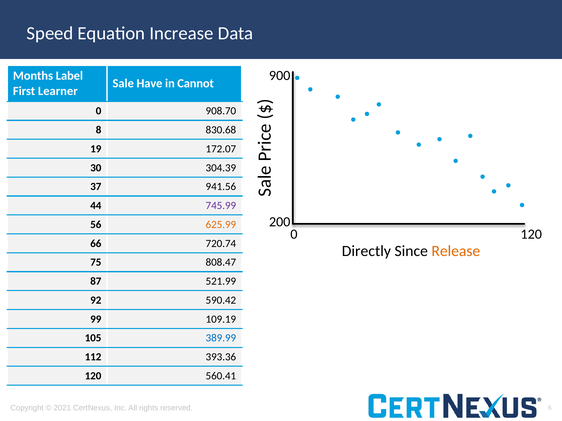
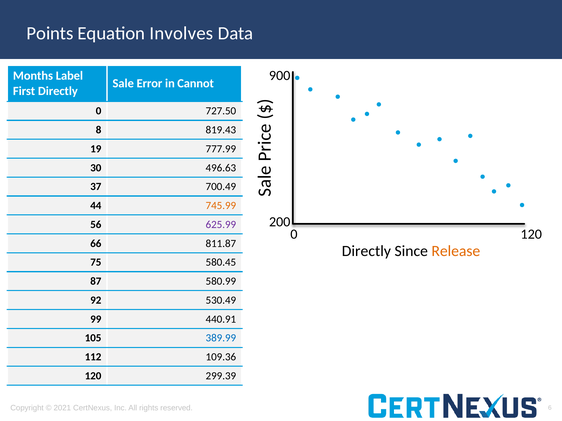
Speed: Speed -> Points
Increase: Increase -> Involves
Have: Have -> Error
First Learner: Learner -> Directly
908.70: 908.70 -> 727.50
830.68: 830.68 -> 819.43
172.07: 172.07 -> 777.99
304.39: 304.39 -> 496.63
941.56: 941.56 -> 700.49
745.99 colour: purple -> orange
625.99 colour: orange -> purple
720.74: 720.74 -> 811.87
808.47: 808.47 -> 580.45
521.99: 521.99 -> 580.99
590.42: 590.42 -> 530.49
109.19: 109.19 -> 440.91
393.36: 393.36 -> 109.36
560.41: 560.41 -> 299.39
